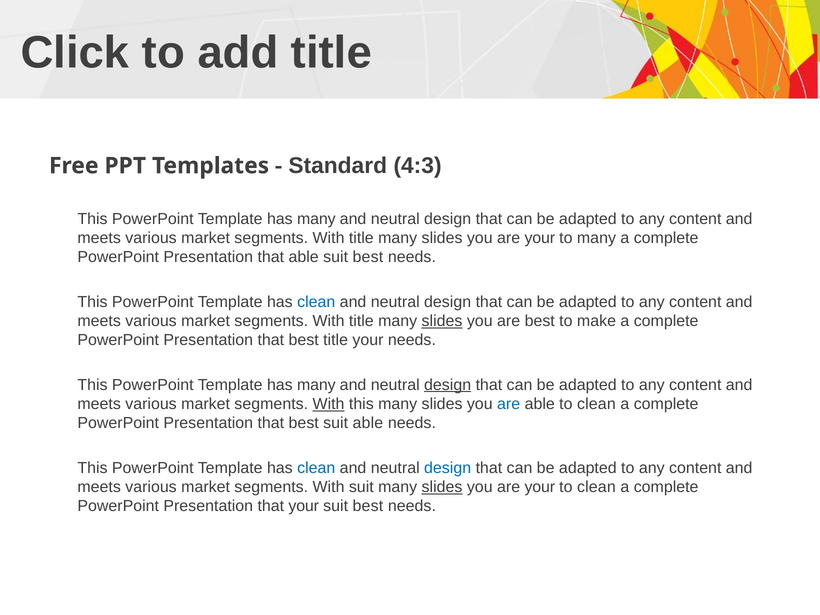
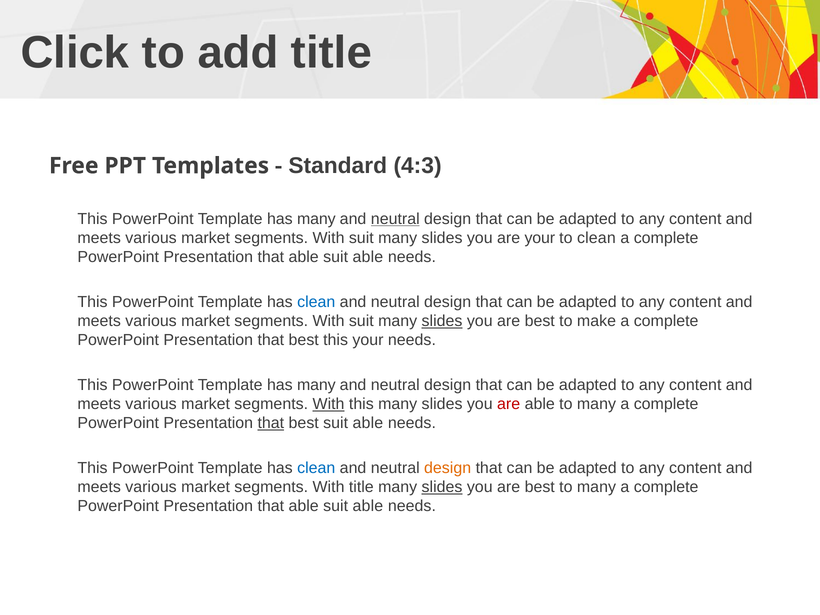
neutral at (395, 219) underline: none -> present
title at (361, 238): title -> suit
to many: many -> clean
best at (368, 257): best -> able
title at (361, 321): title -> suit
best title: title -> this
design at (448, 385) underline: present -> none
are at (509, 404) colour: blue -> red
able to clean: clean -> many
that at (271, 423) underline: none -> present
design at (448, 468) colour: blue -> orange
With suit: suit -> title
your at (540, 487): your -> best
clean at (596, 487): clean -> many
your at (304, 506): your -> able
best at (368, 506): best -> able
